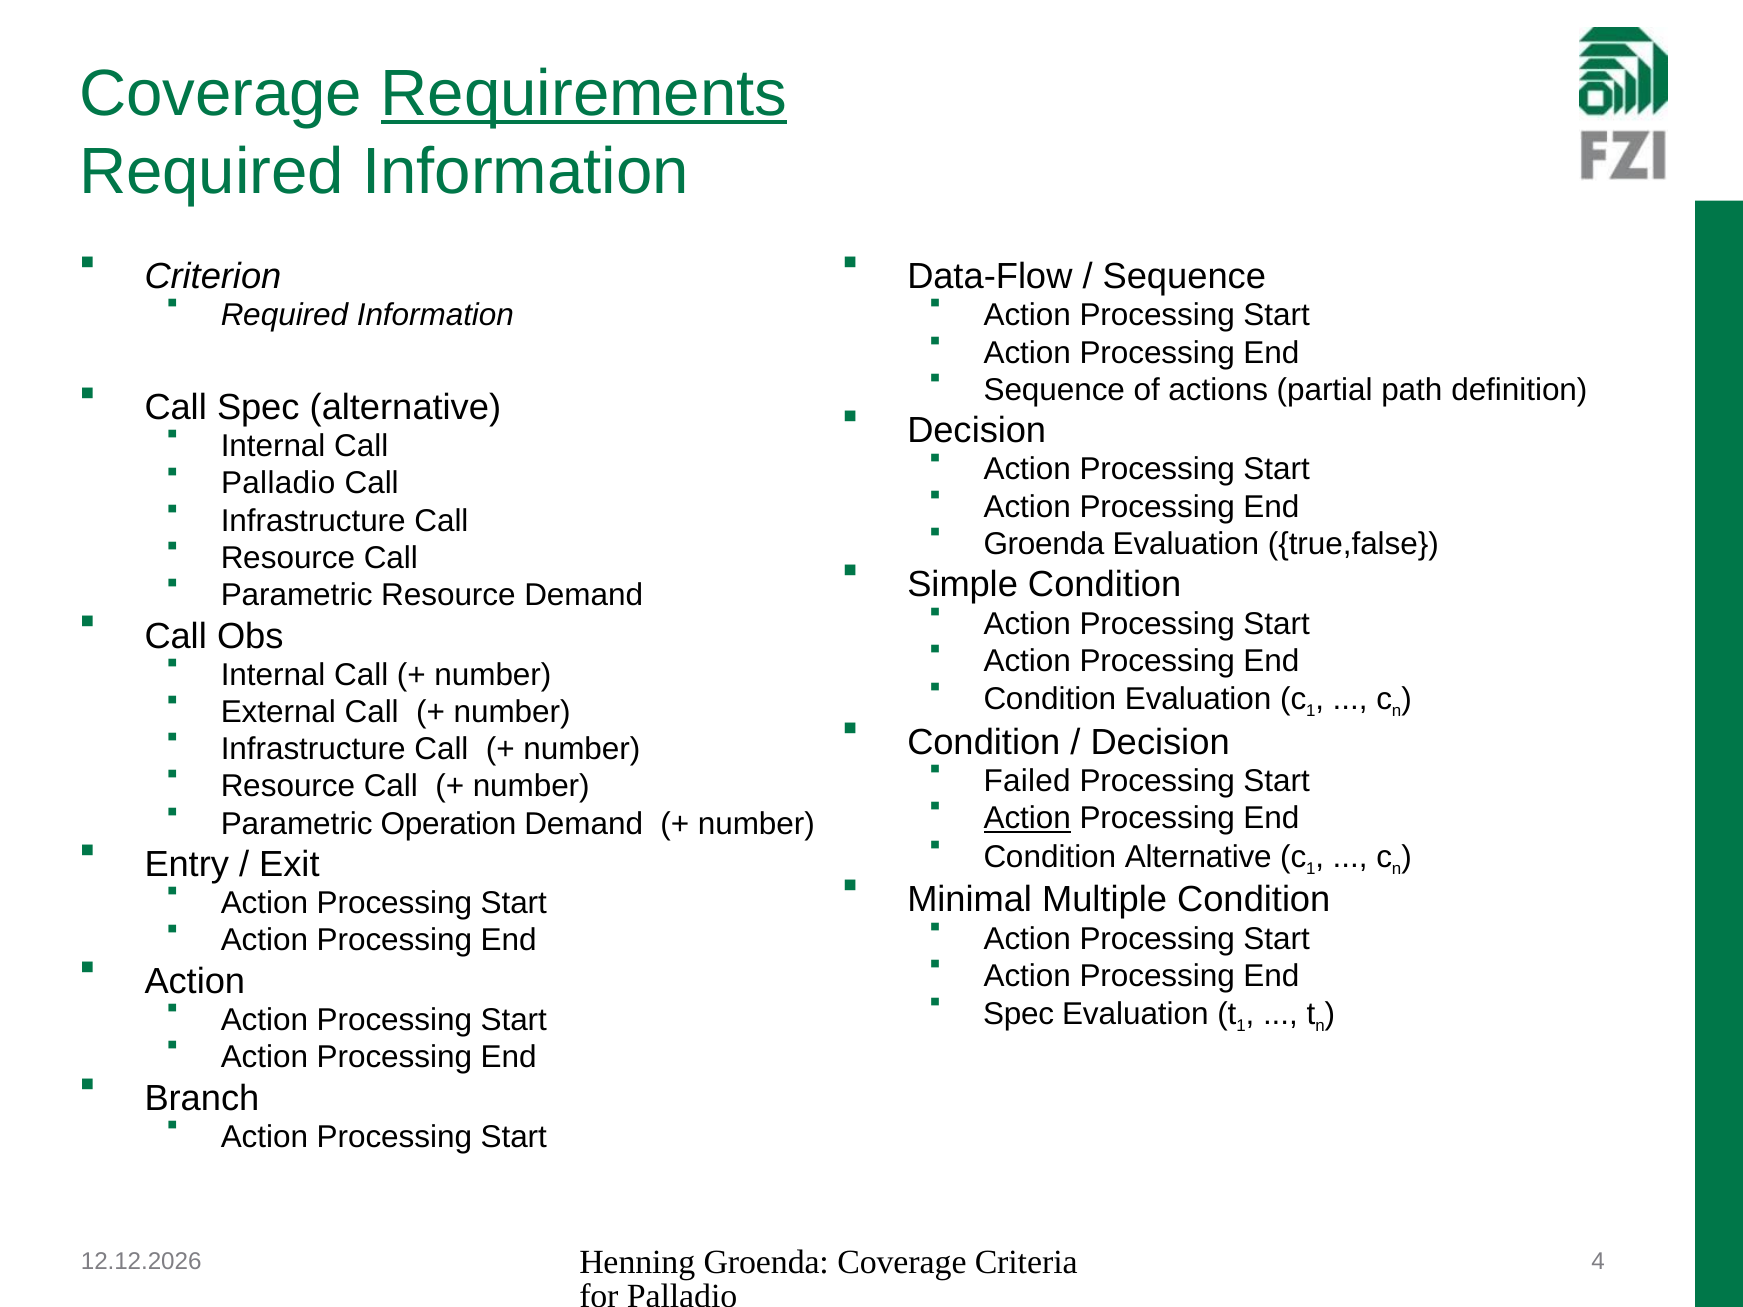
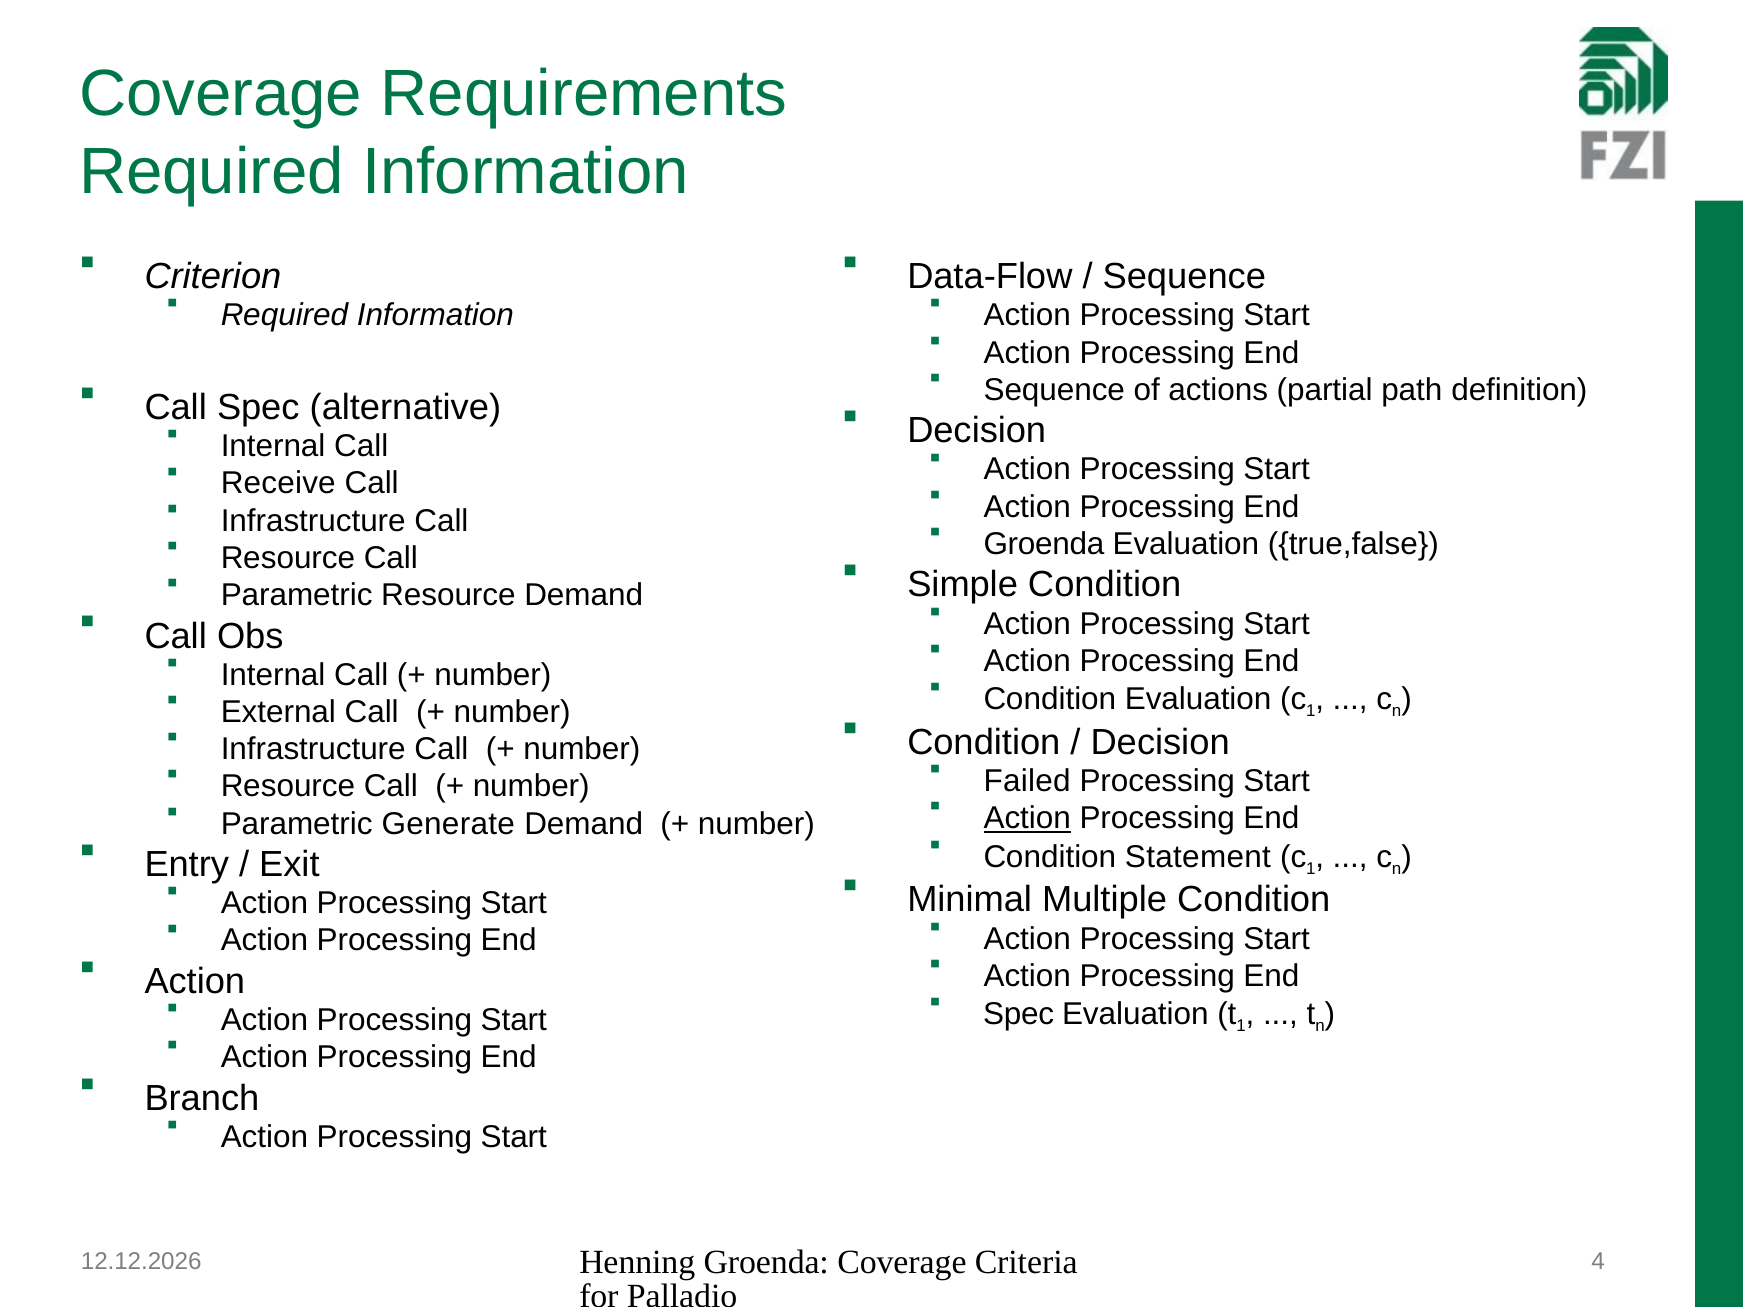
Requirements underline: present -> none
Palladio at (278, 484): Palladio -> Receive
Operation: Operation -> Generate
Condition Alternative: Alternative -> Statement
